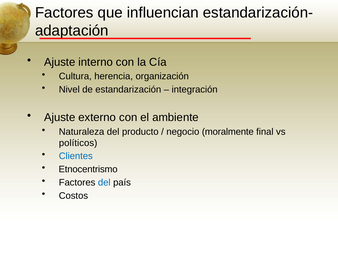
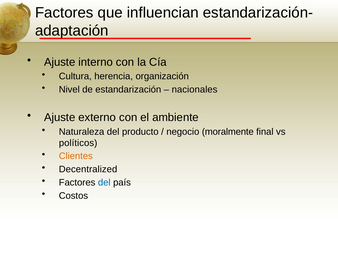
integración: integración -> nacionales
Clientes colour: blue -> orange
Etnocentrismo: Etnocentrismo -> Decentralized
